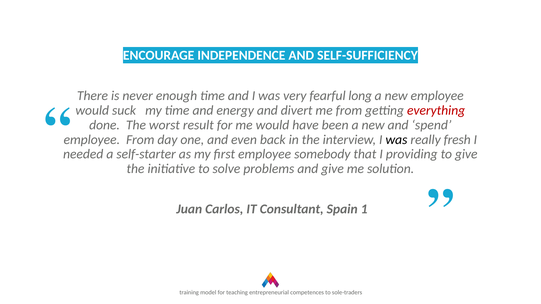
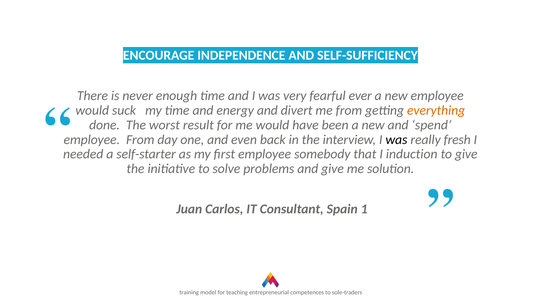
long: long -> ever
everything colour: red -> orange
providing: providing -> induction
